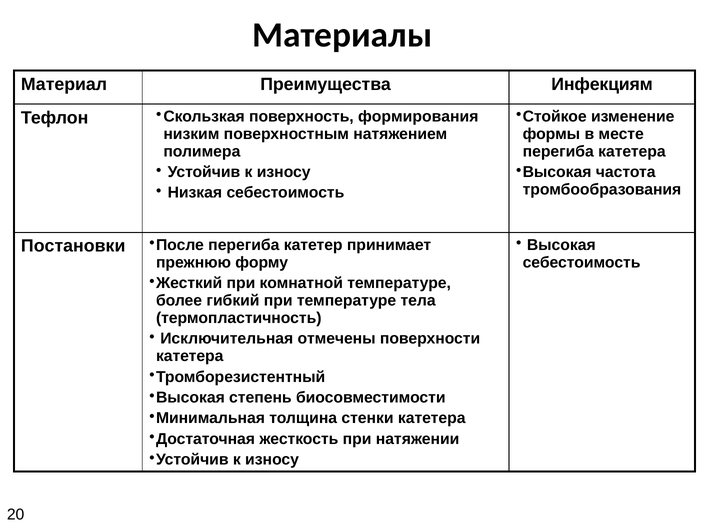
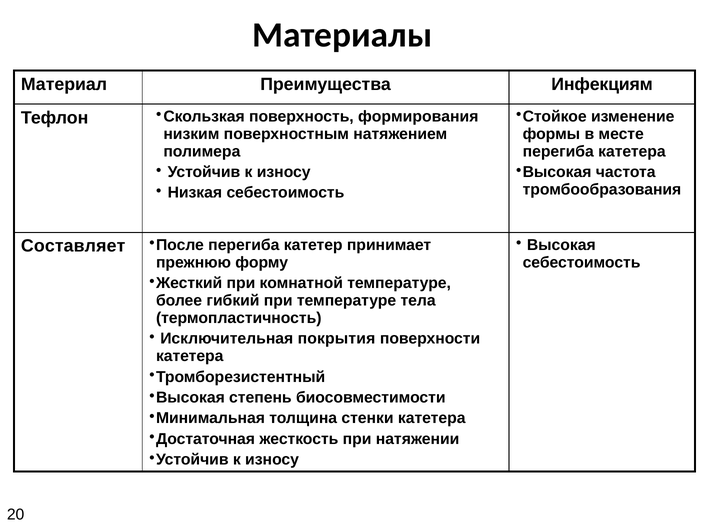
Постановки: Постановки -> Составляет
отмечены: отмечены -> покрытия
